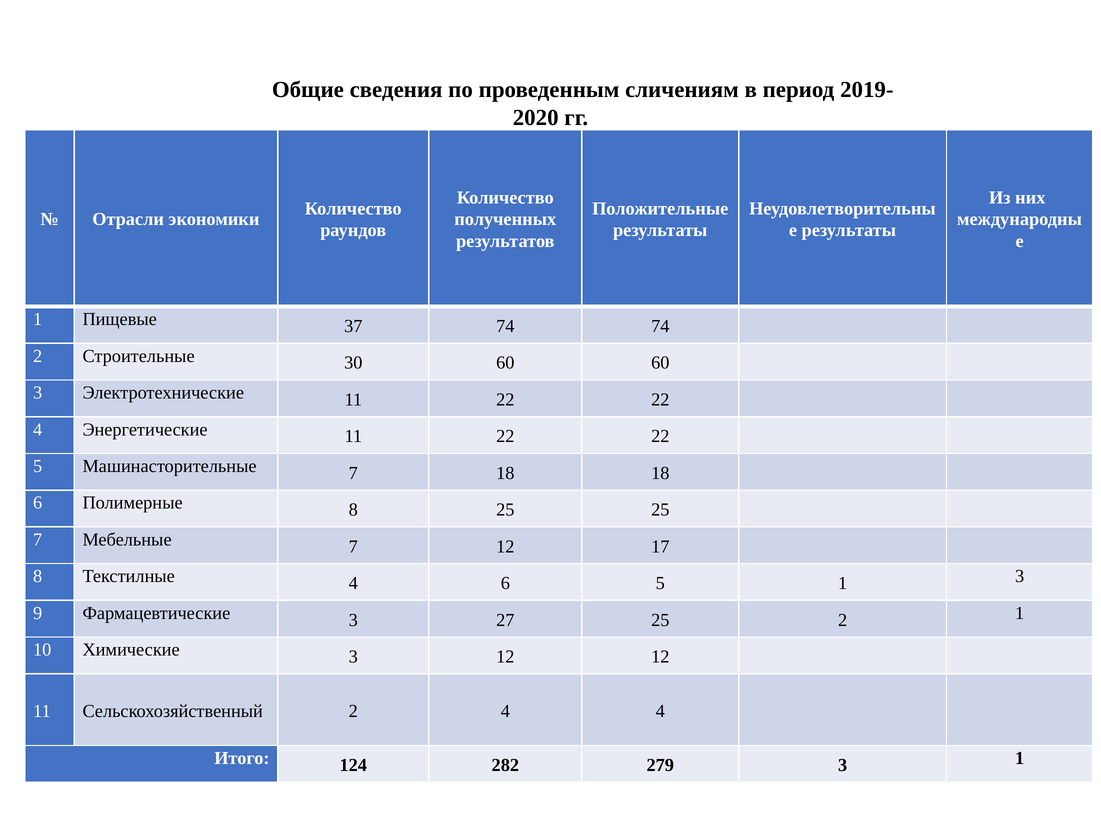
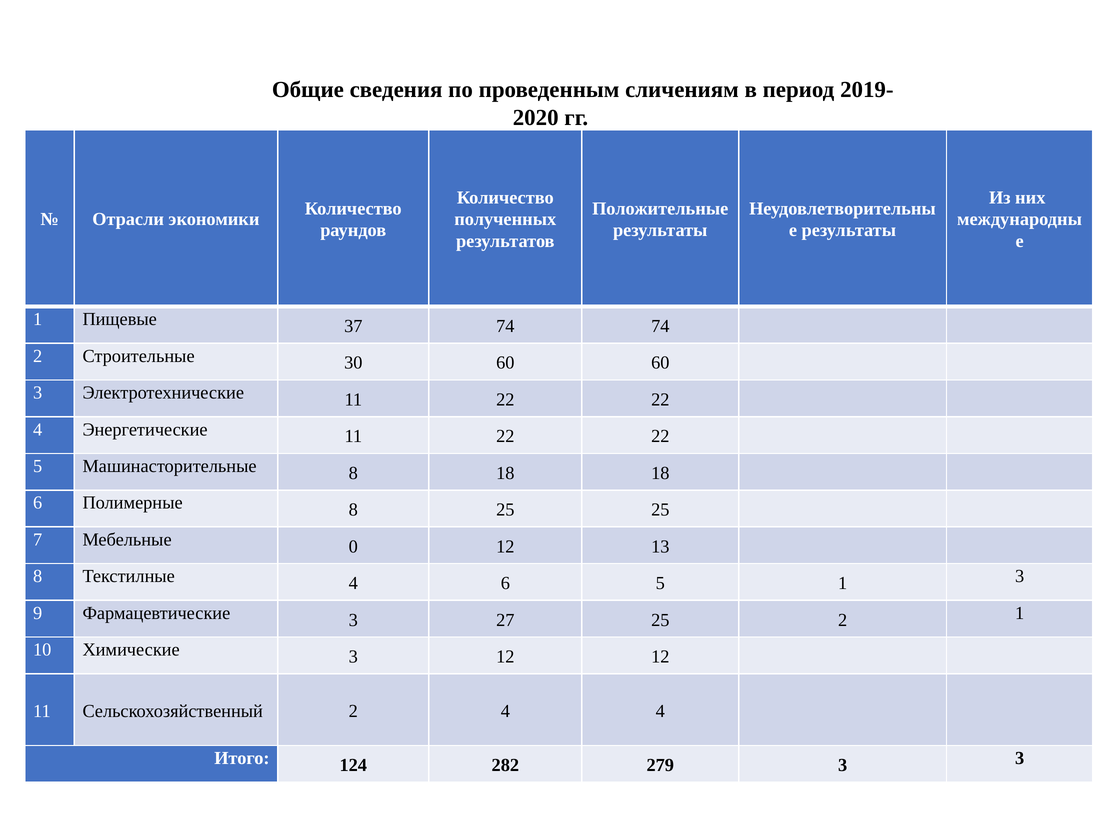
Машинасторительные 7: 7 -> 8
Мебельные 7: 7 -> 0
17: 17 -> 13
3 1: 1 -> 3
